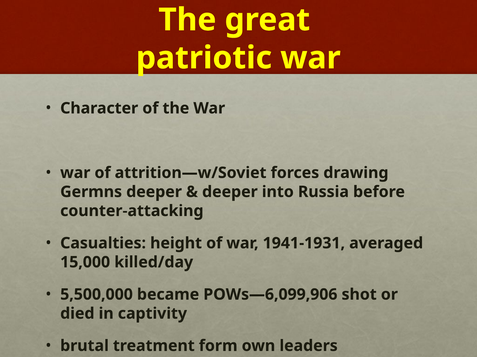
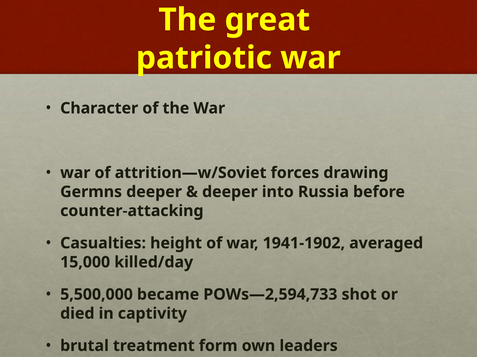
1941-1931: 1941-1931 -> 1941-1902
POWs—6,099,906: POWs—6,099,906 -> POWs—2,594,733
